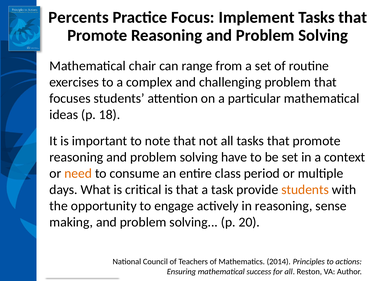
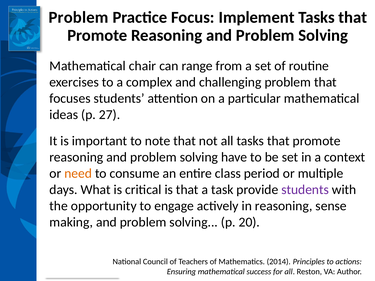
Percents at (79, 17): Percents -> Problem
18: 18 -> 27
students at (305, 190) colour: orange -> purple
